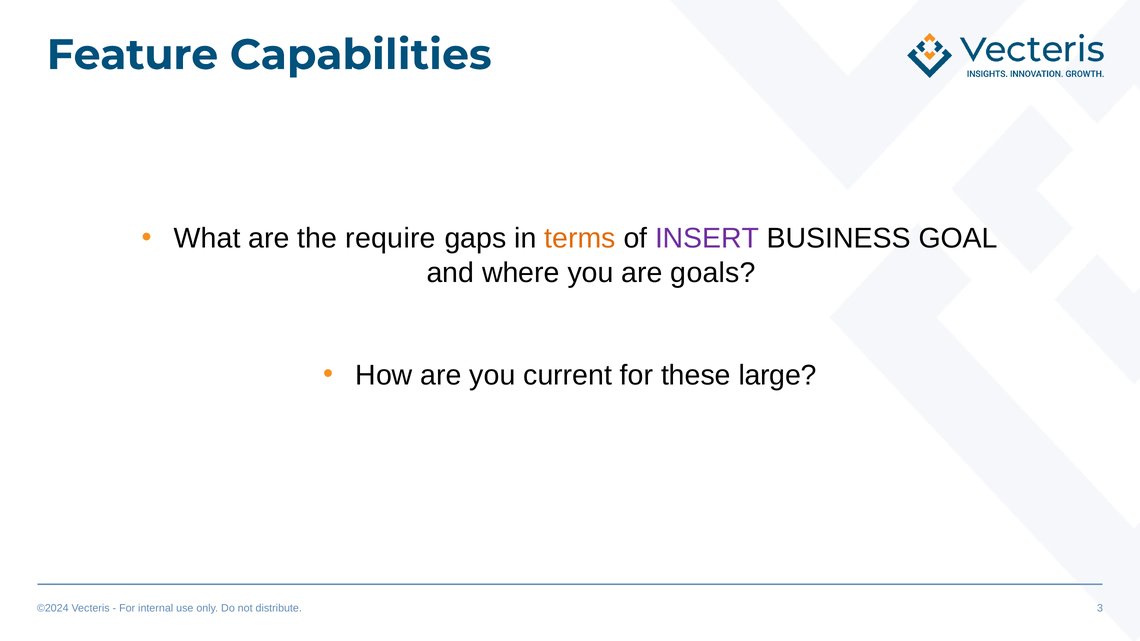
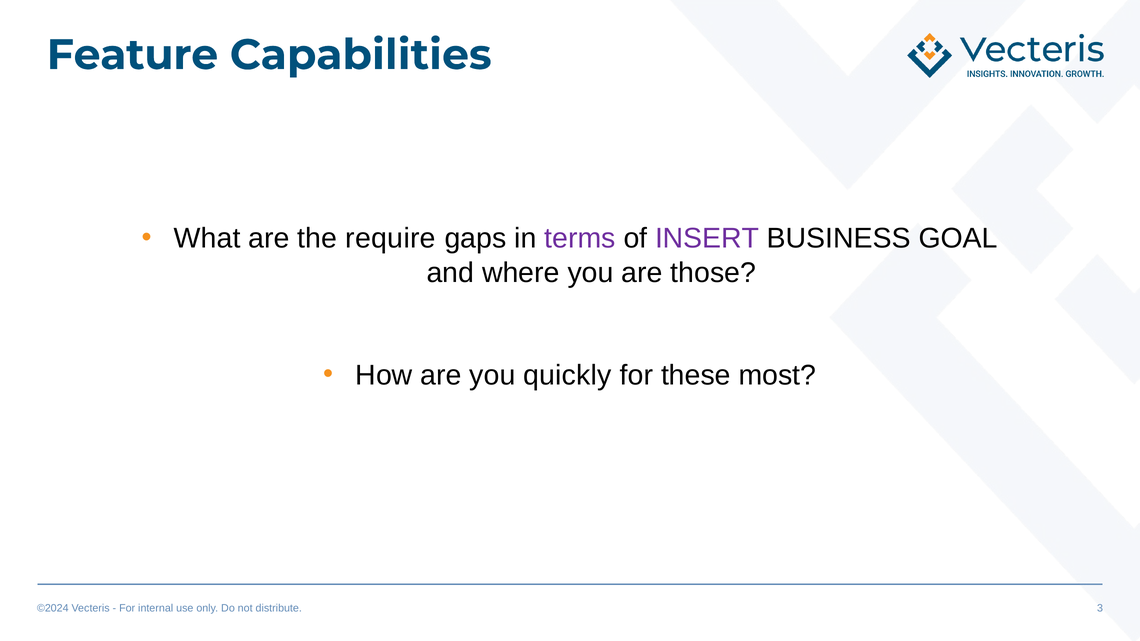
terms colour: orange -> purple
goals: goals -> those
current: current -> quickly
large: large -> most
